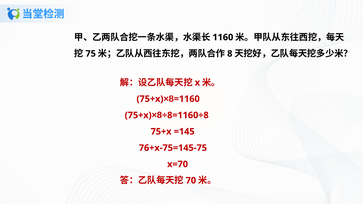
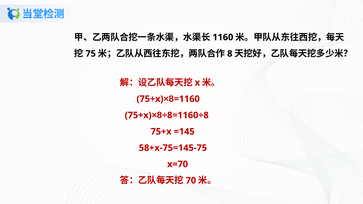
76+x-75=145-75: 76+x-75=145-75 -> 58+x-75=145-75
